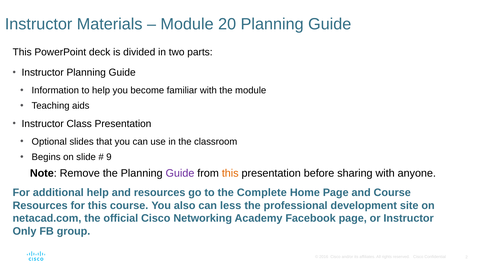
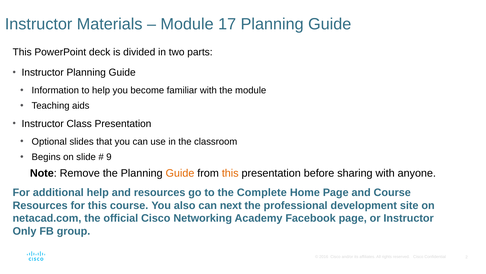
20: 20 -> 17
Guide at (180, 173) colour: purple -> orange
less: less -> next
